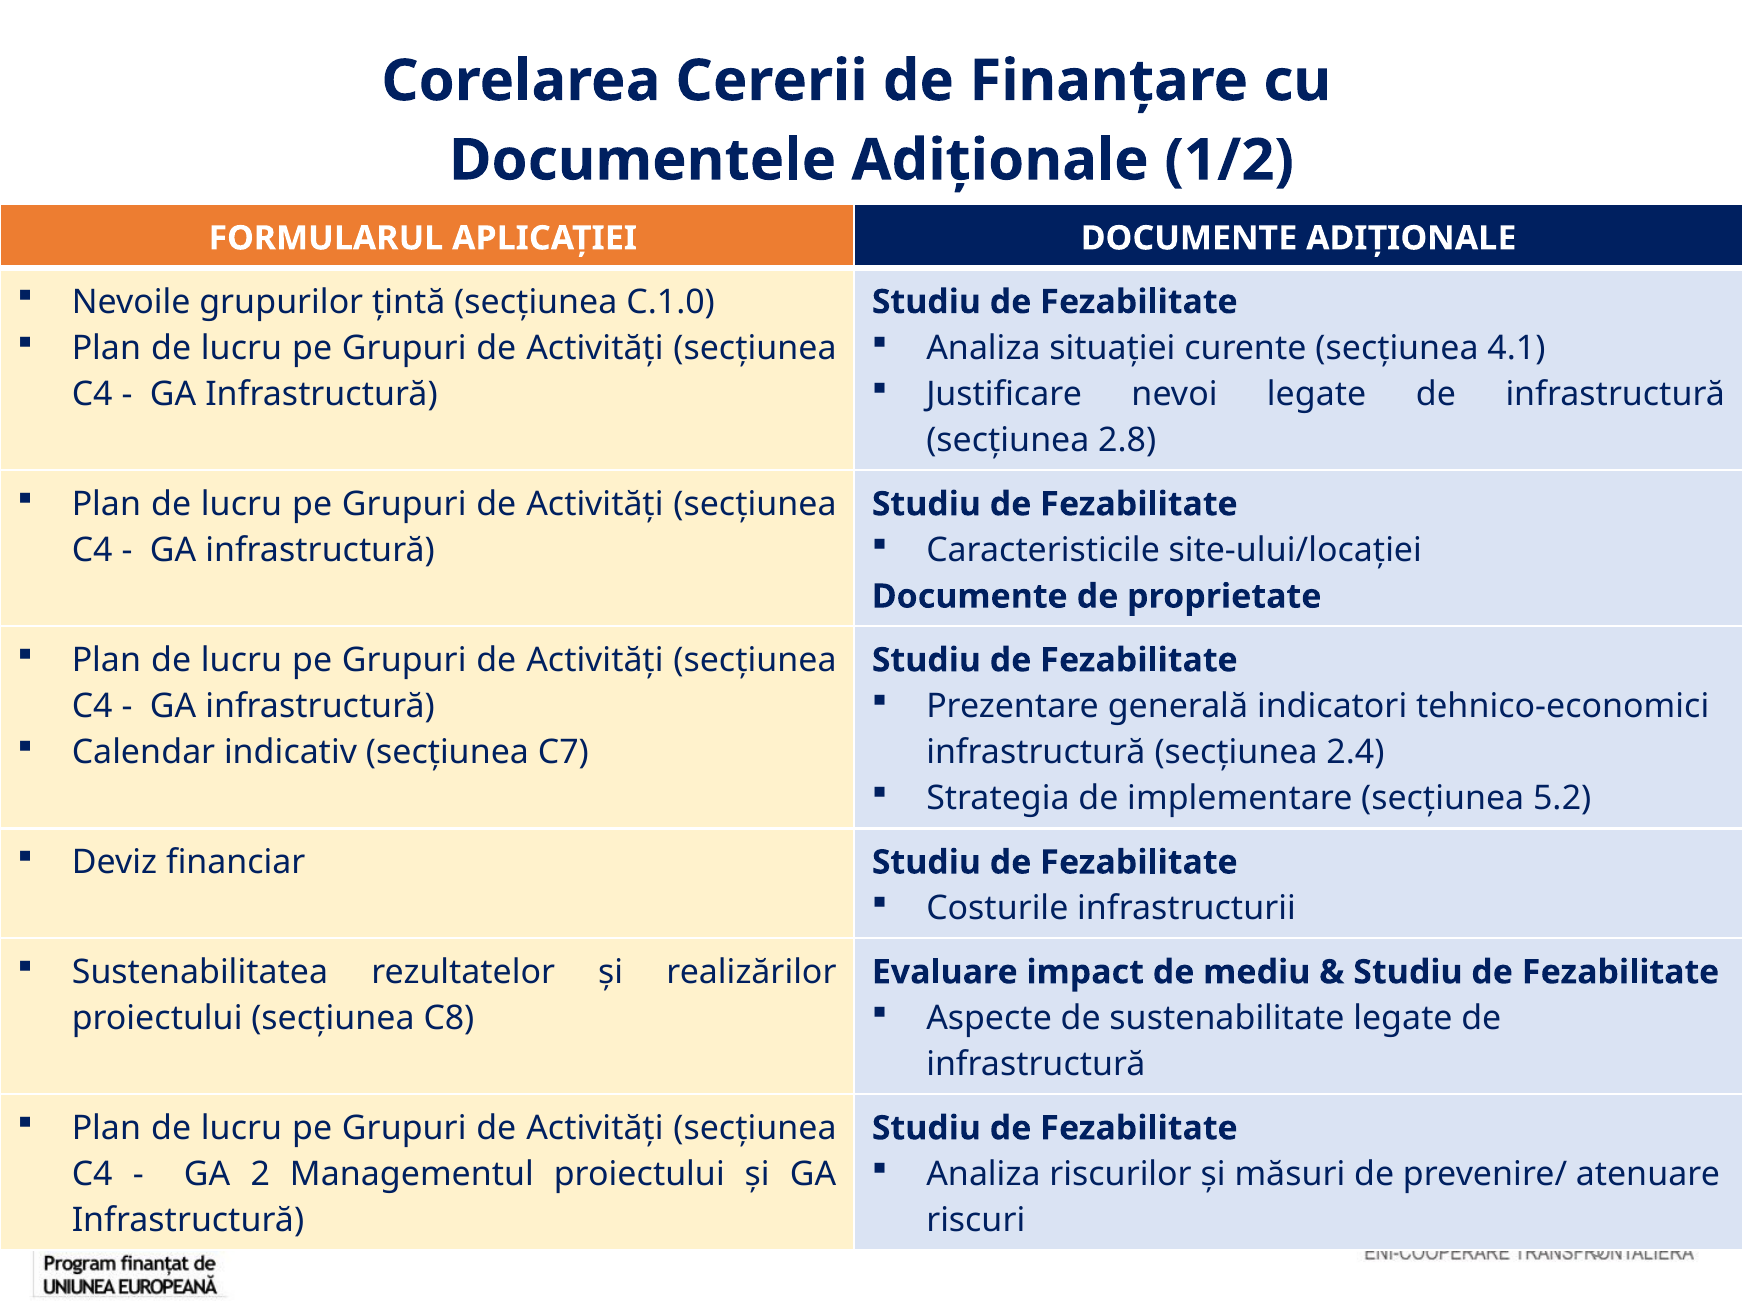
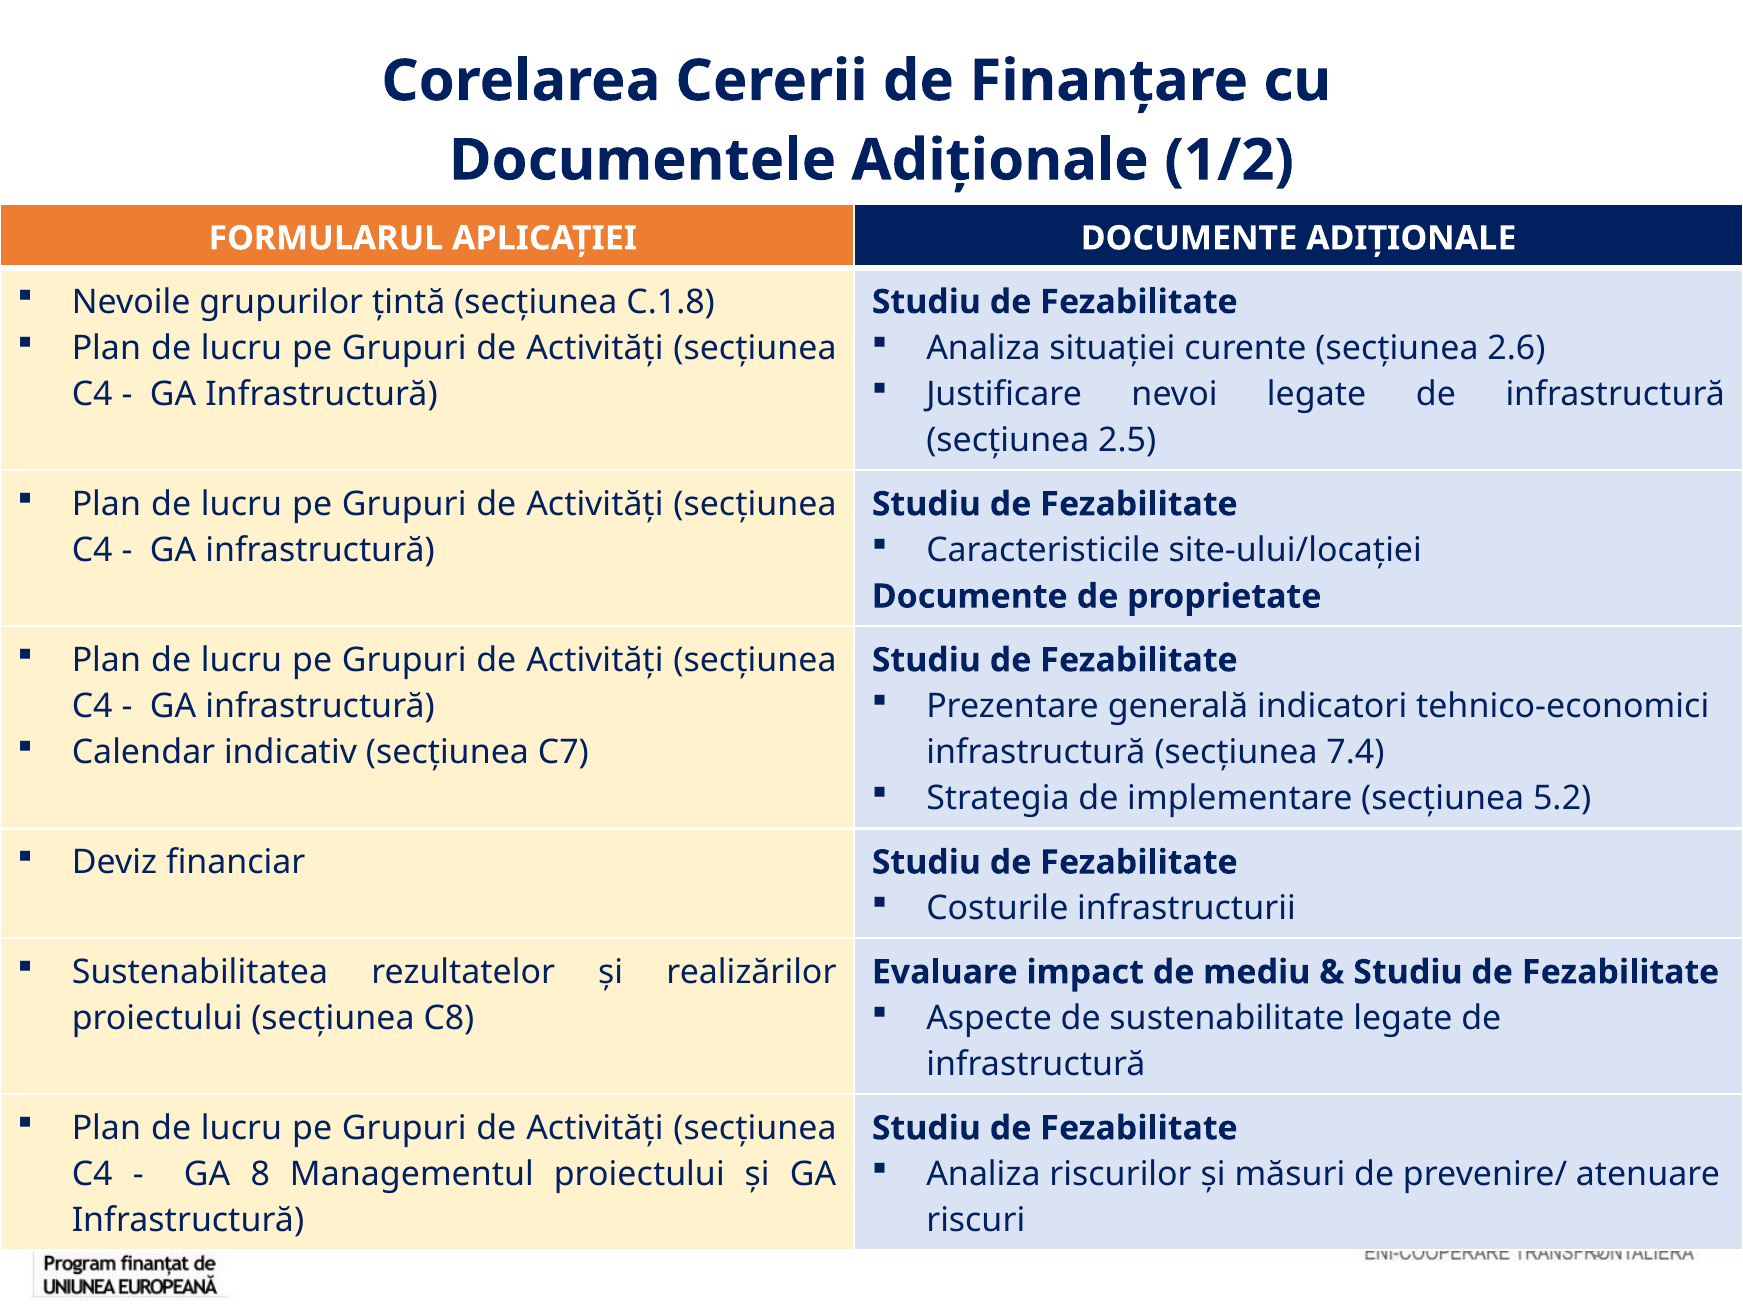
C.1.0: C.1.0 -> C.1.8
4.1: 4.1 -> 2.6
2.8: 2.8 -> 2.5
2.4: 2.4 -> 7.4
2: 2 -> 8
